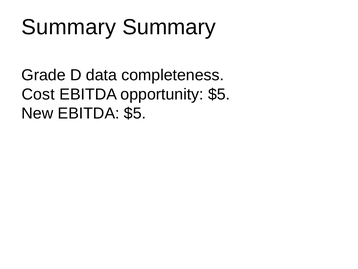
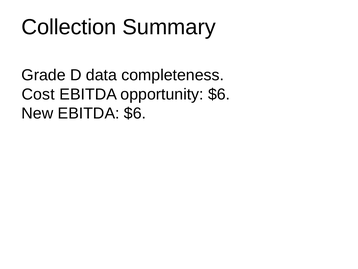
Summary at (69, 27): Summary -> Collection
opportunity $5: $5 -> $6
EBITDA $5: $5 -> $6
